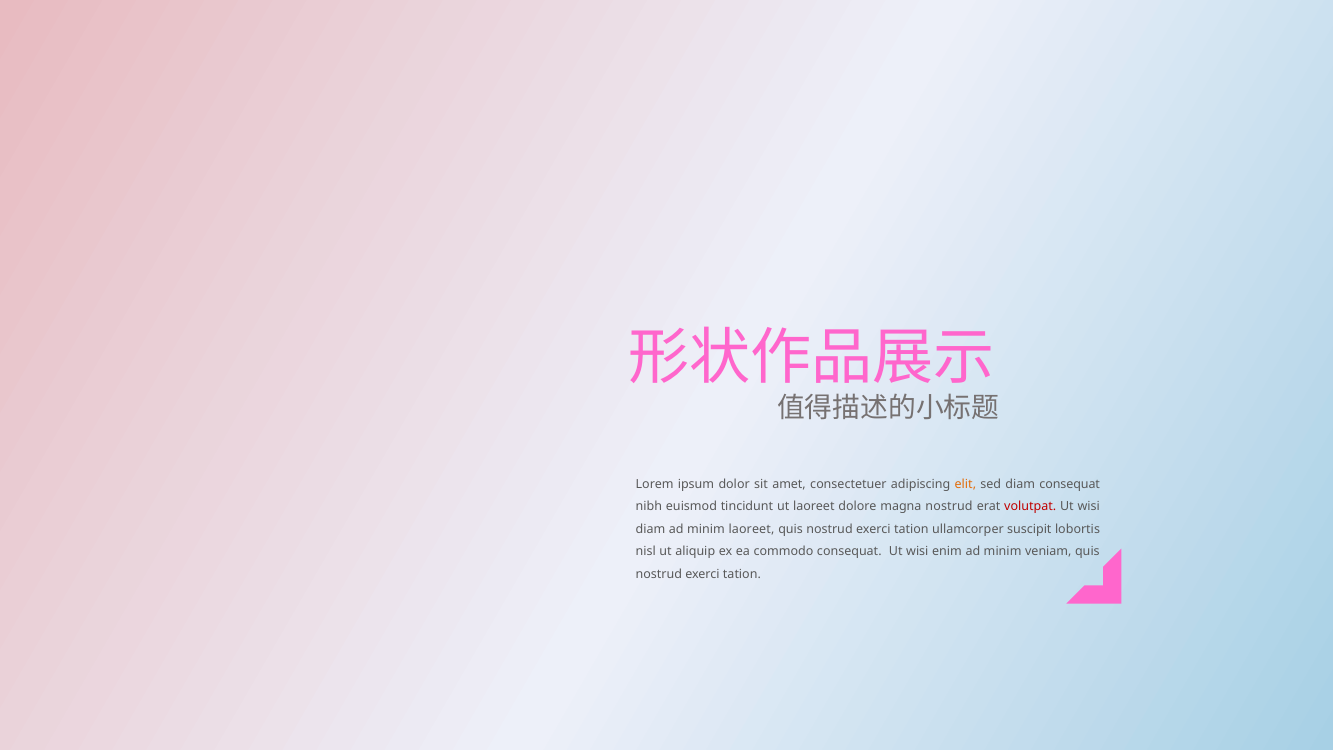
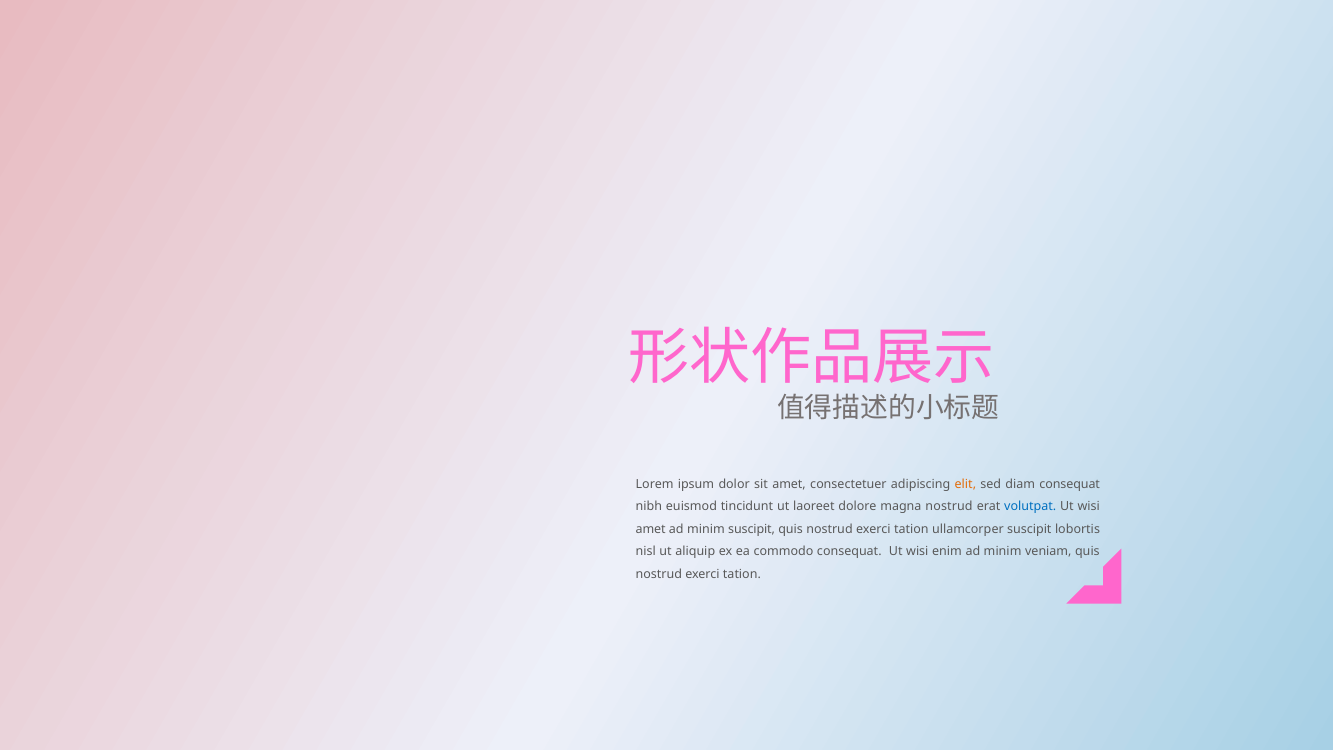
volutpat colour: red -> blue
diam at (651, 529): diam -> amet
minim laoreet: laoreet -> suscipit
